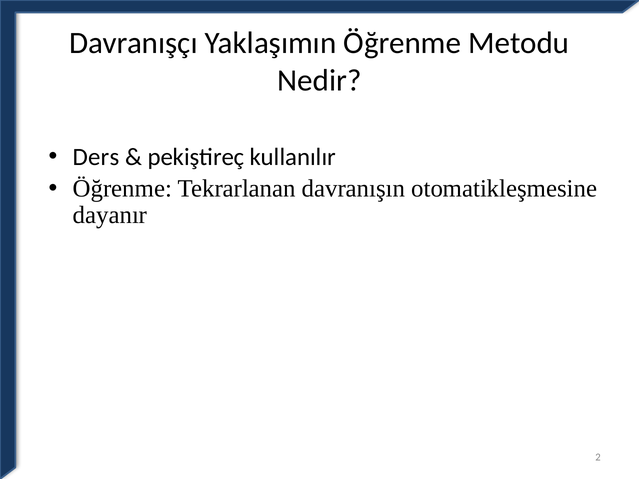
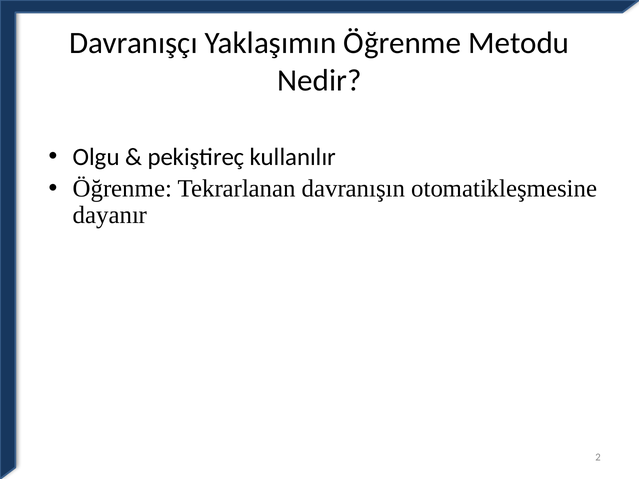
Ders: Ders -> Olgu
